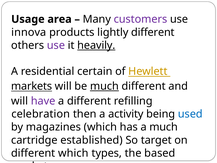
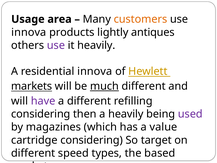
customers colour: purple -> orange
lightly different: different -> antiques
heavily at (96, 45) underline: present -> none
residential certain: certain -> innova
celebration at (41, 114): celebration -> considering
a activity: activity -> heavily
used colour: blue -> purple
a much: much -> value
cartridge established: established -> considering
different which: which -> speed
